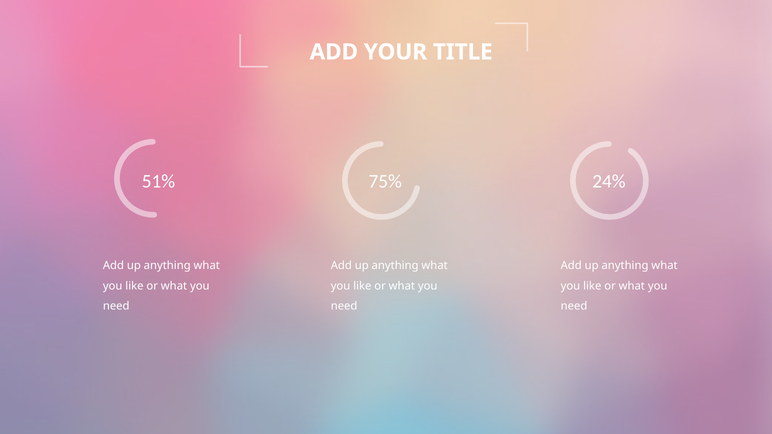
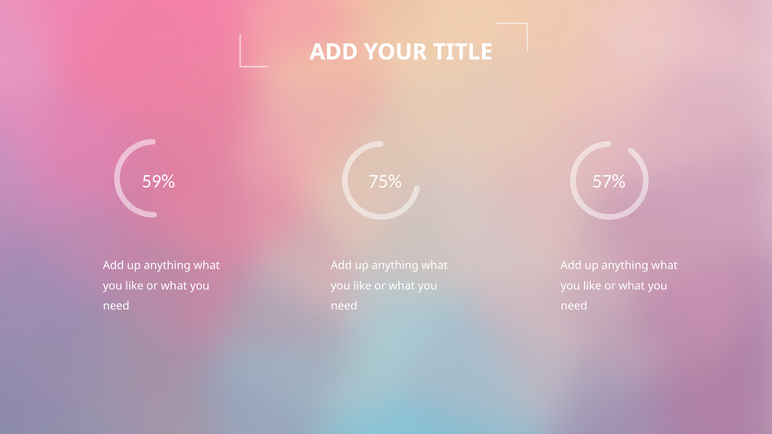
51%: 51% -> 59%
24%: 24% -> 57%
